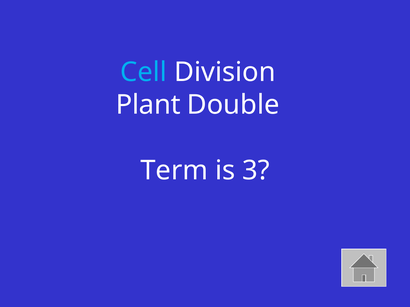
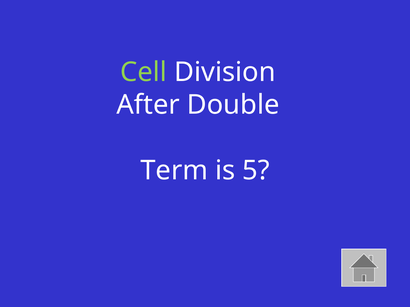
Cell colour: light blue -> light green
Plant: Plant -> After
3: 3 -> 5
